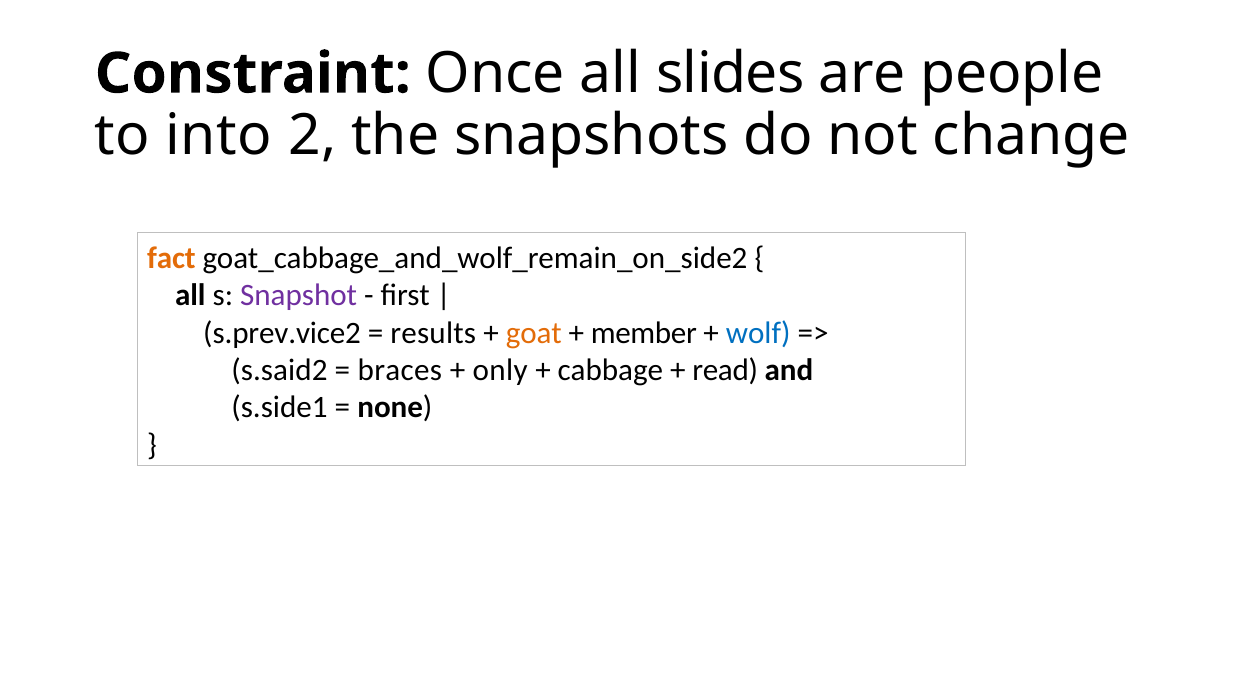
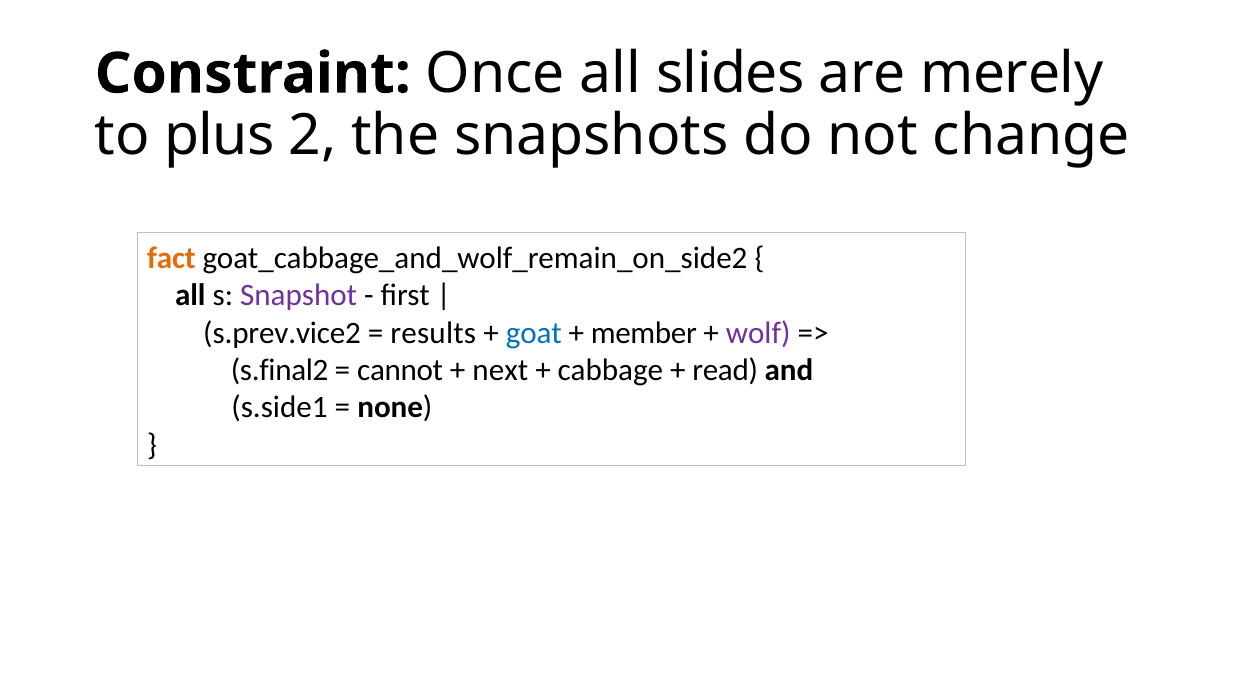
people: people -> merely
into: into -> plus
goat colour: orange -> blue
wolf colour: blue -> purple
s.said2: s.said2 -> s.final2
braces: braces -> cannot
only: only -> next
